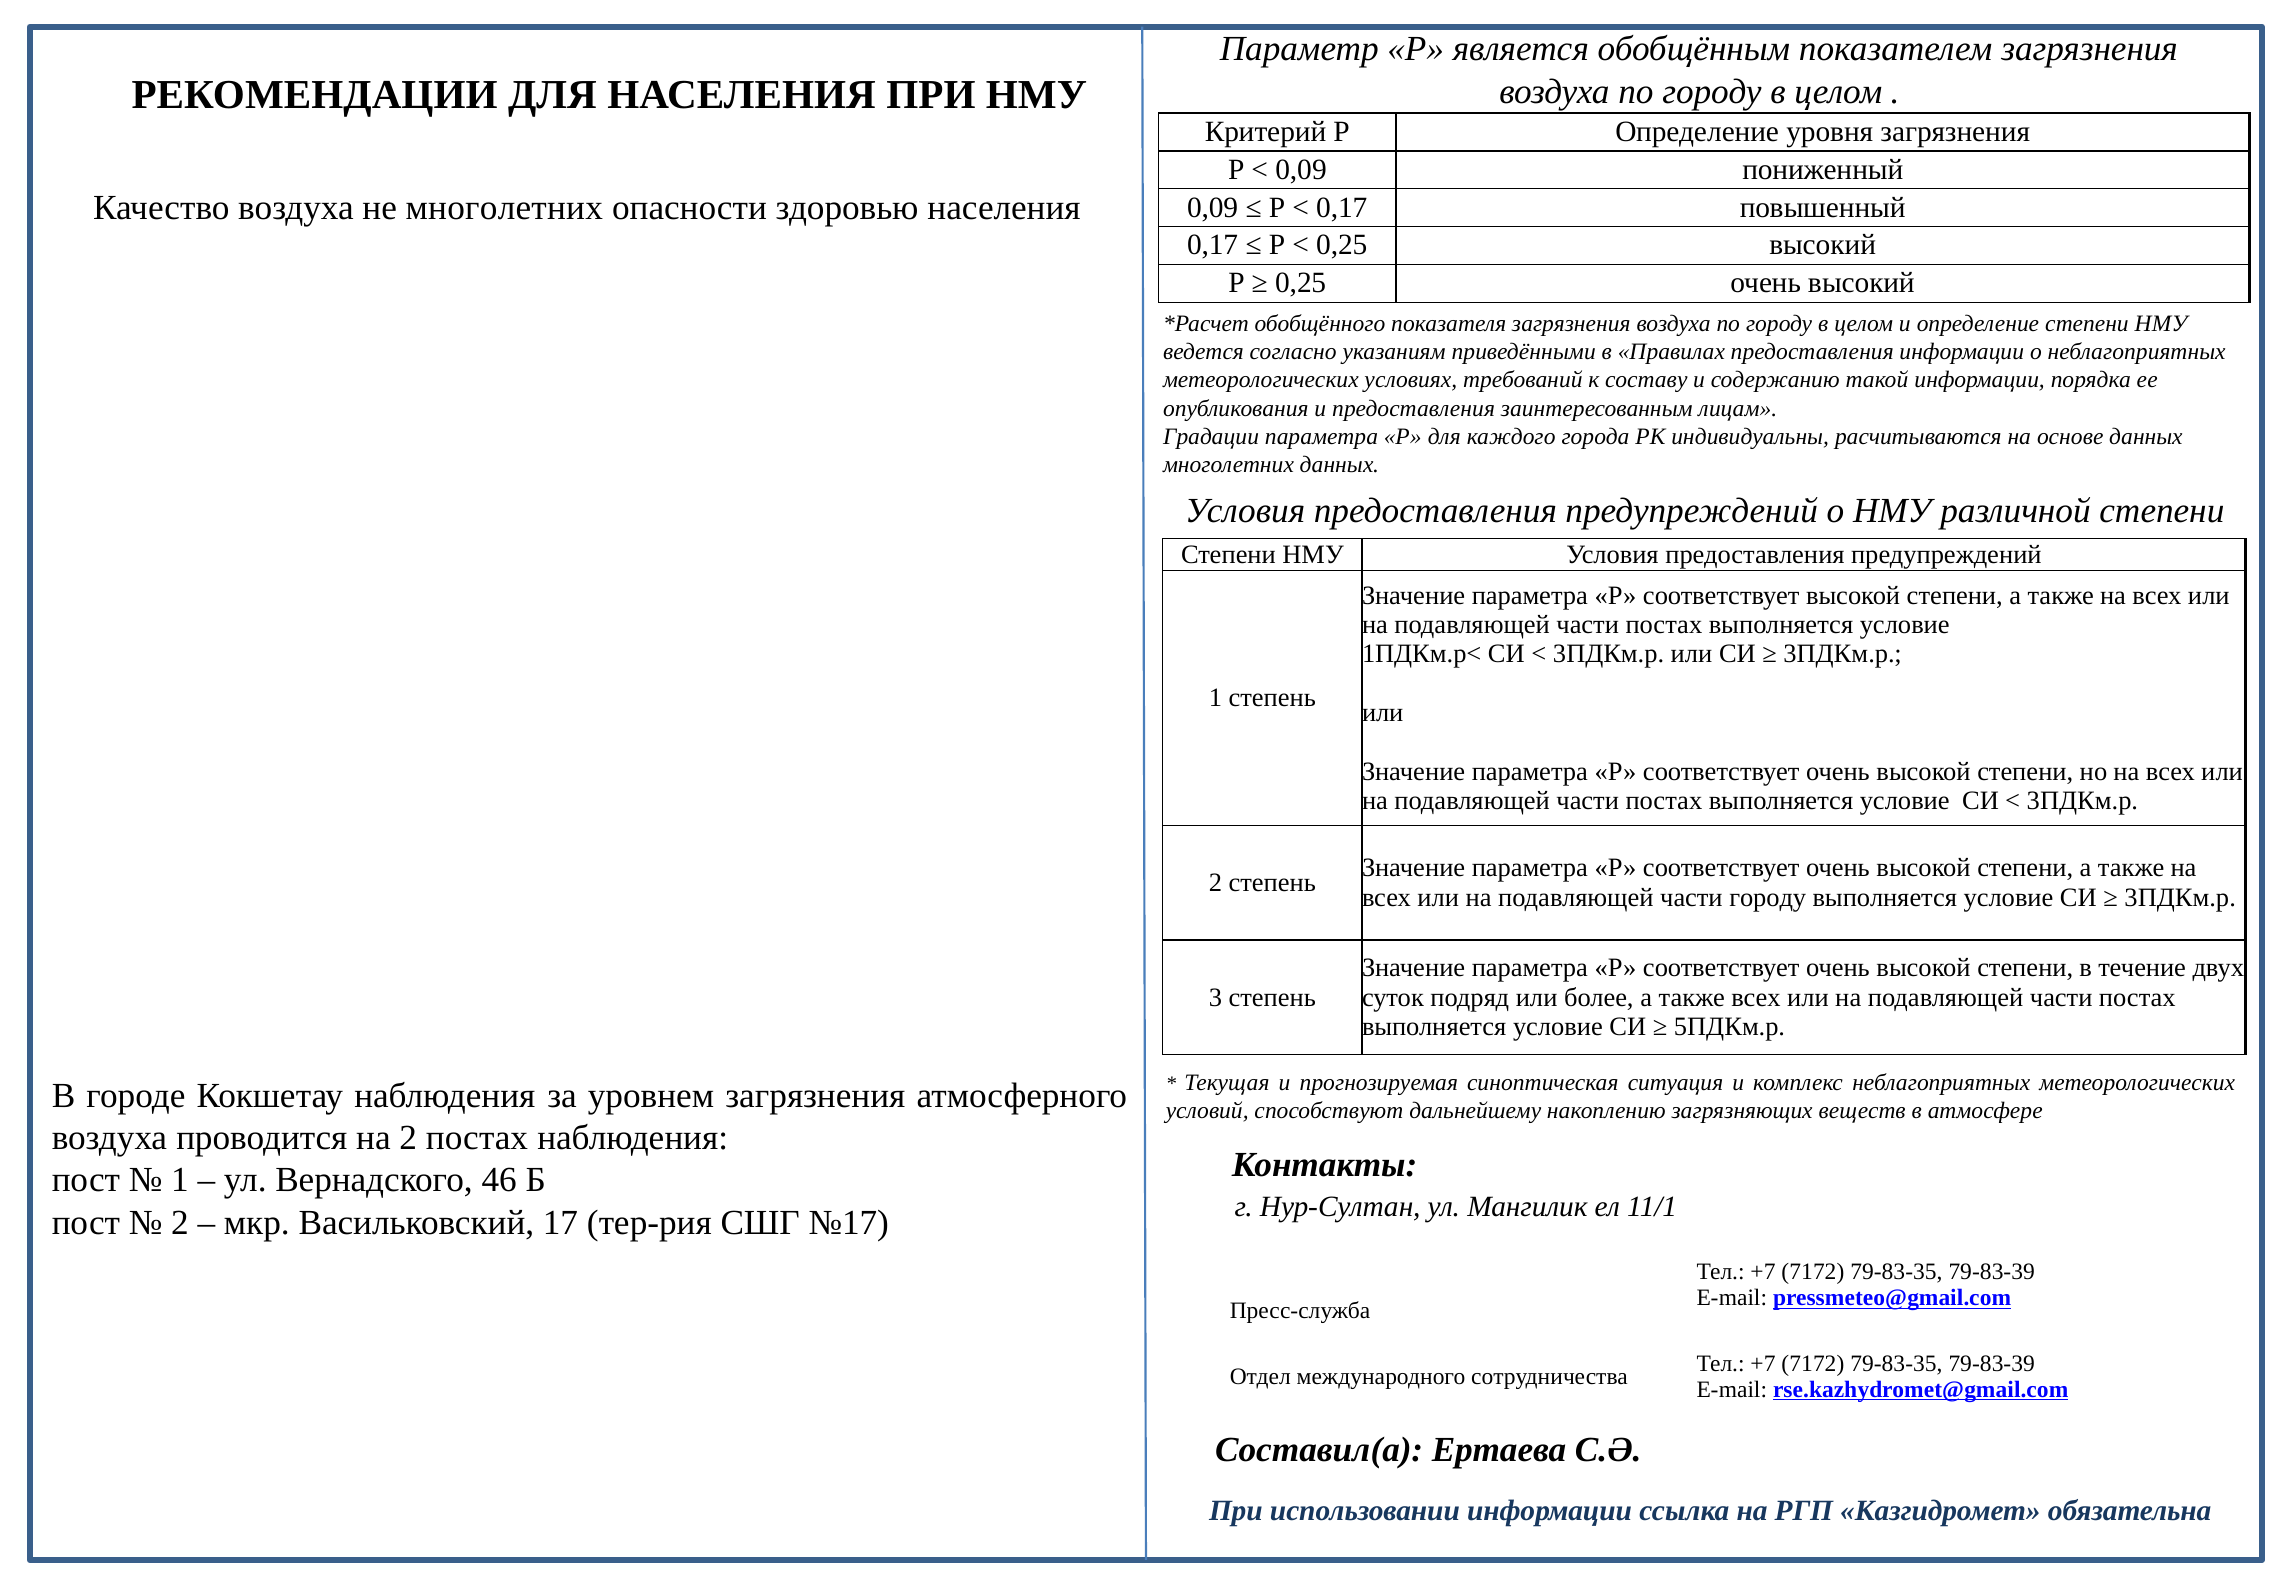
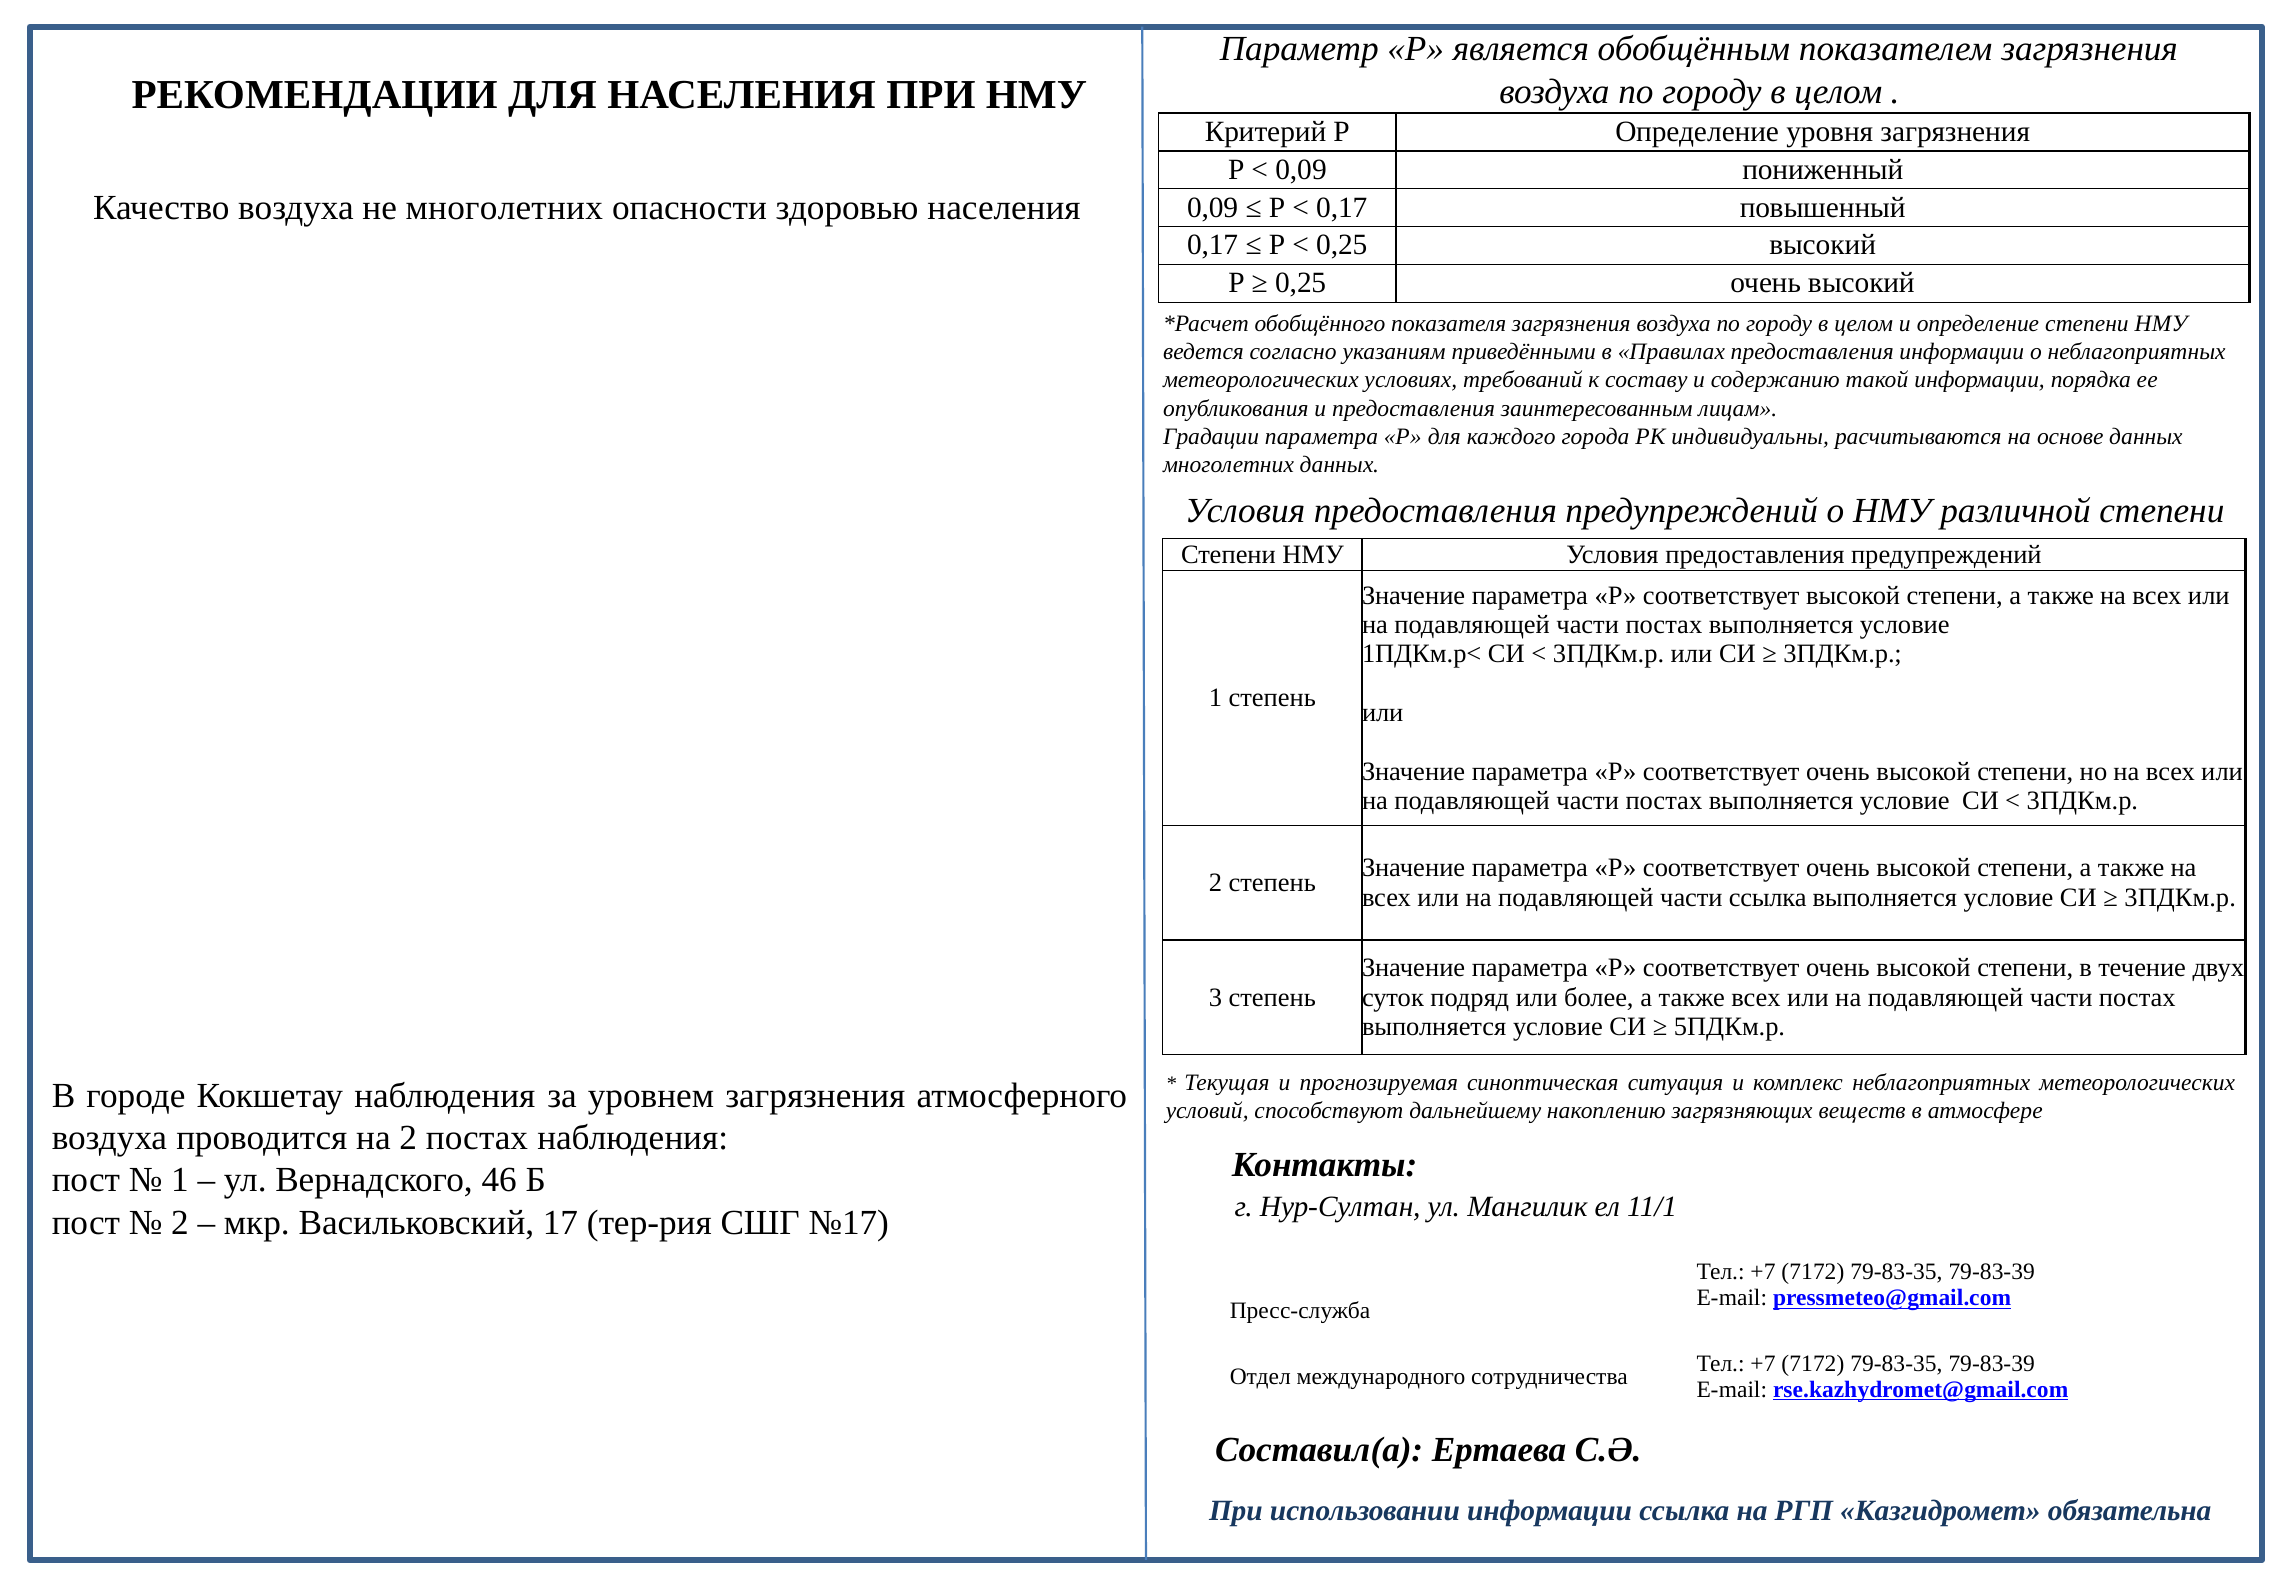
части городу: городу -> ссылка
